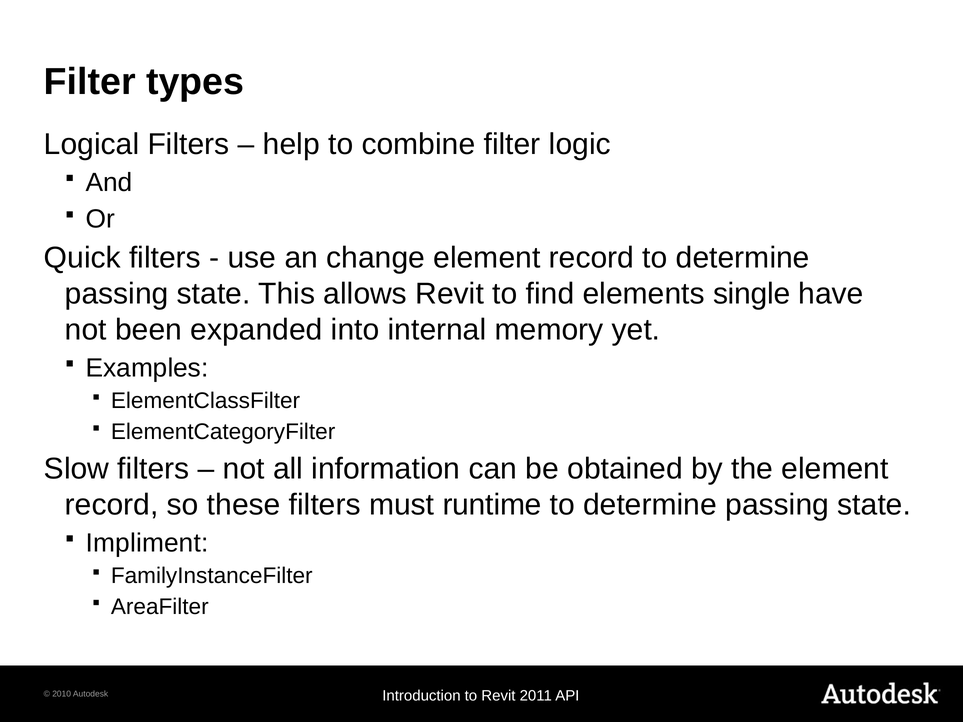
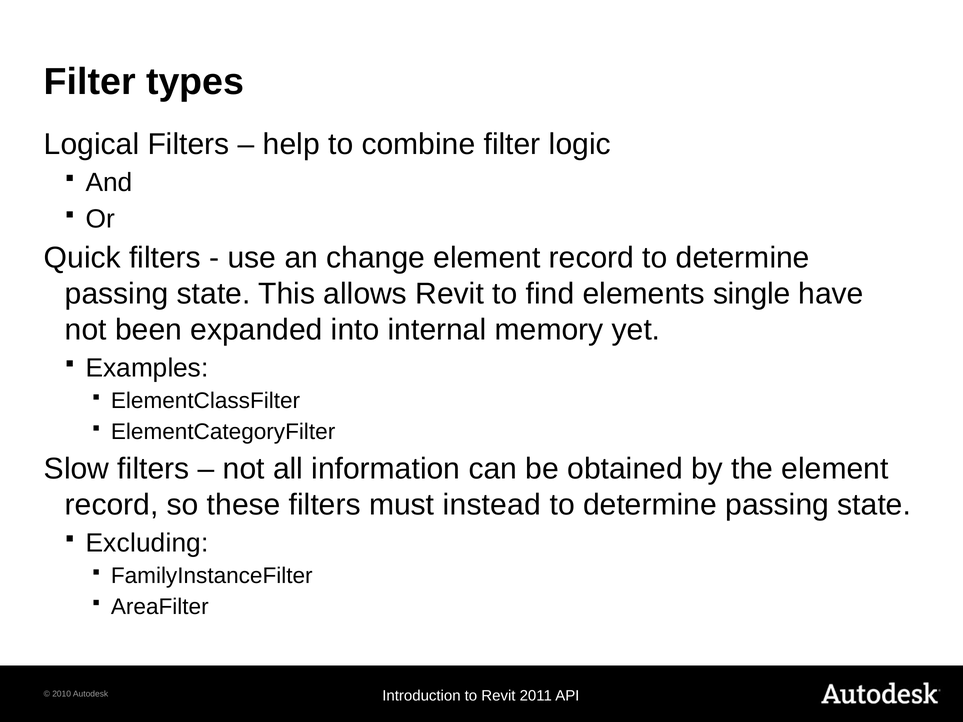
runtime: runtime -> instead
Impliment: Impliment -> Excluding
